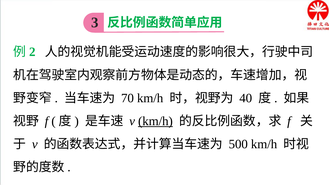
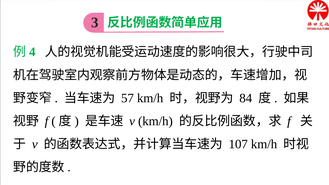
2: 2 -> 4
70: 70 -> 57
40: 40 -> 84
km/h at (155, 121) underline: present -> none
500: 500 -> 107
